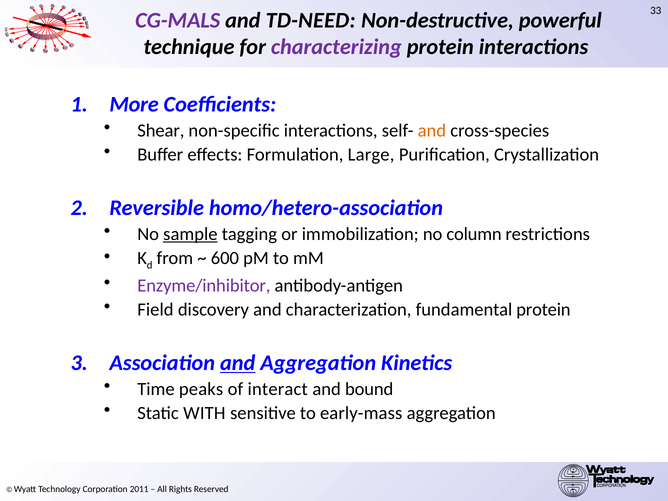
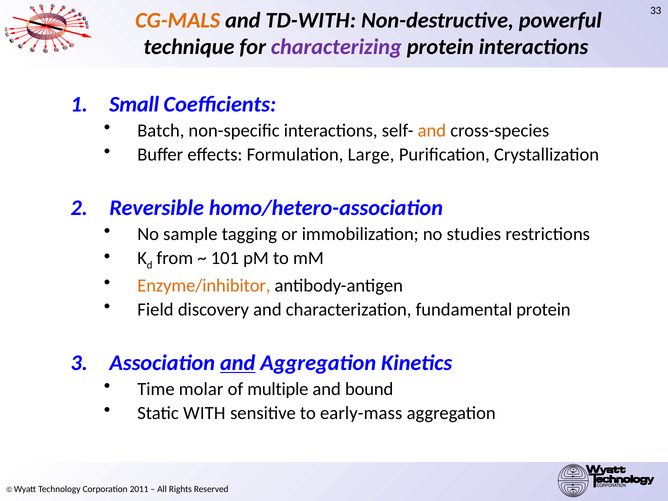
CG-MALS colour: purple -> orange
TD-NEED: TD-NEED -> TD-WITH
More: More -> Small
Shear: Shear -> Batch
sample underline: present -> none
column: column -> studies
600: 600 -> 101
Enzyme/inhibitor colour: purple -> orange
peaks: peaks -> molar
interact: interact -> multiple
